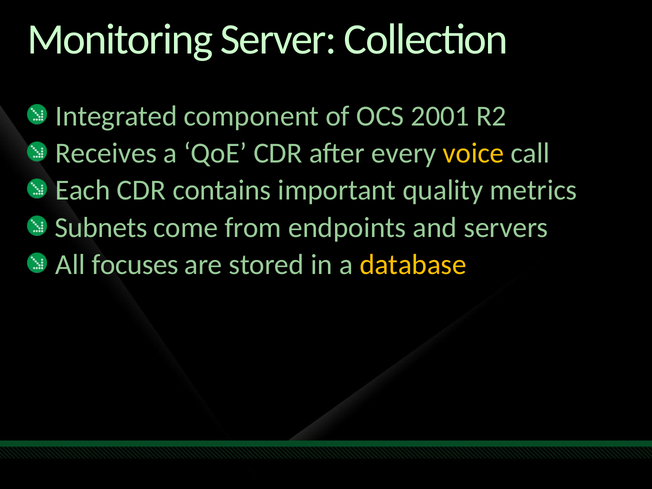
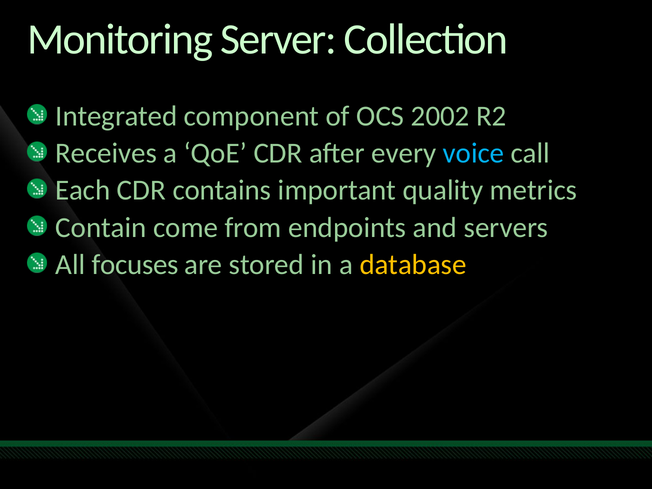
2001: 2001 -> 2002
voice colour: yellow -> light blue
Subnets: Subnets -> Contain
